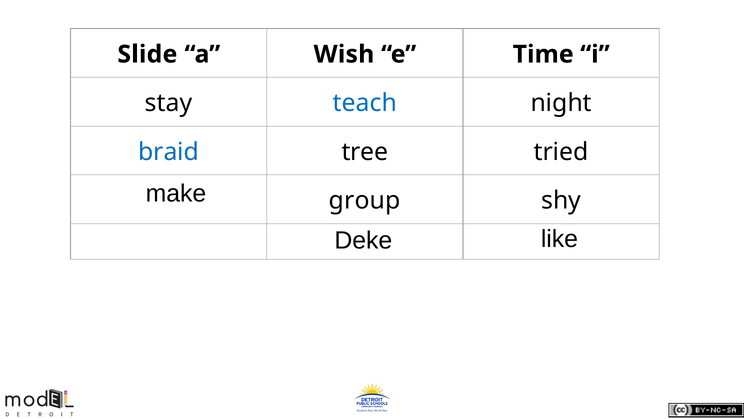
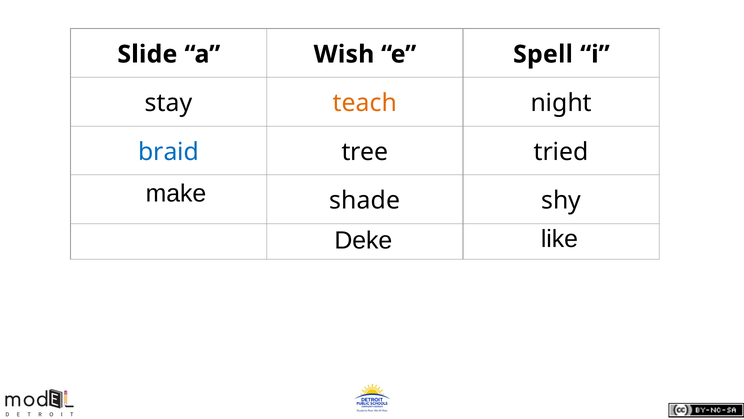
Time: Time -> Spell
teach colour: blue -> orange
group: group -> shade
